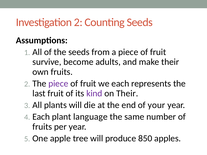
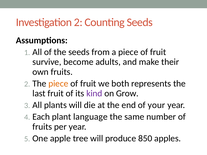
piece at (58, 84) colour: purple -> orange
we each: each -> both
on Their: Their -> Grow
